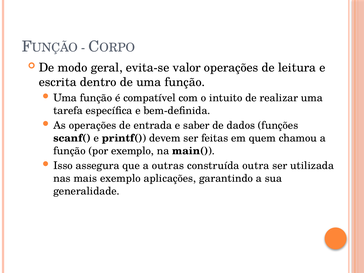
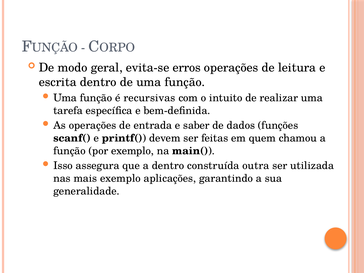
valor: valor -> erros
compatível: compatível -> recursivas
a outras: outras -> dentro
